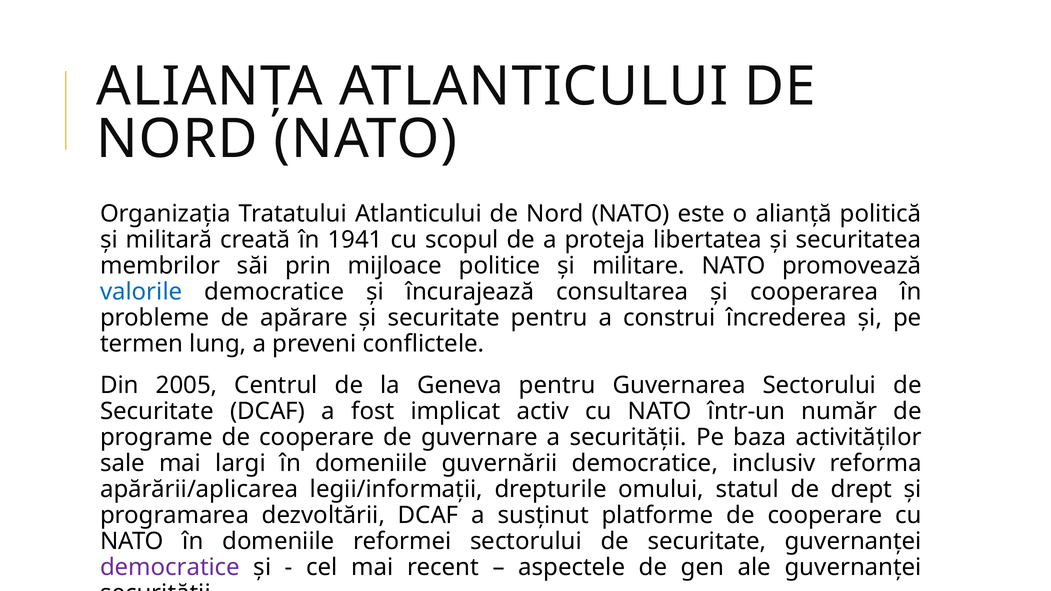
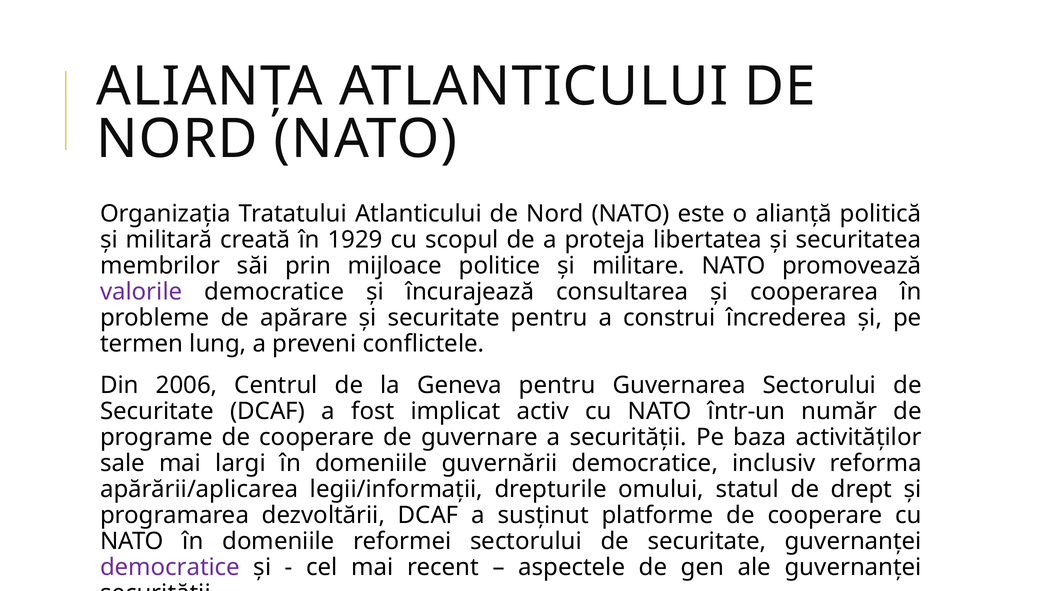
1941: 1941 -> 1929
valorile colour: blue -> purple
2005: 2005 -> 2006
